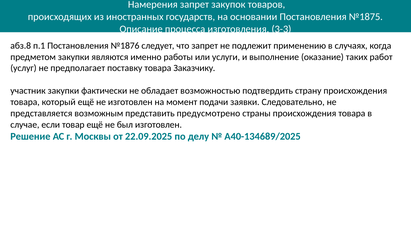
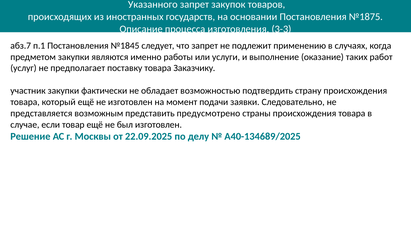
Намерения: Намерения -> Указанного
абз.8: абз.8 -> абз.7
№1876: №1876 -> №1845
